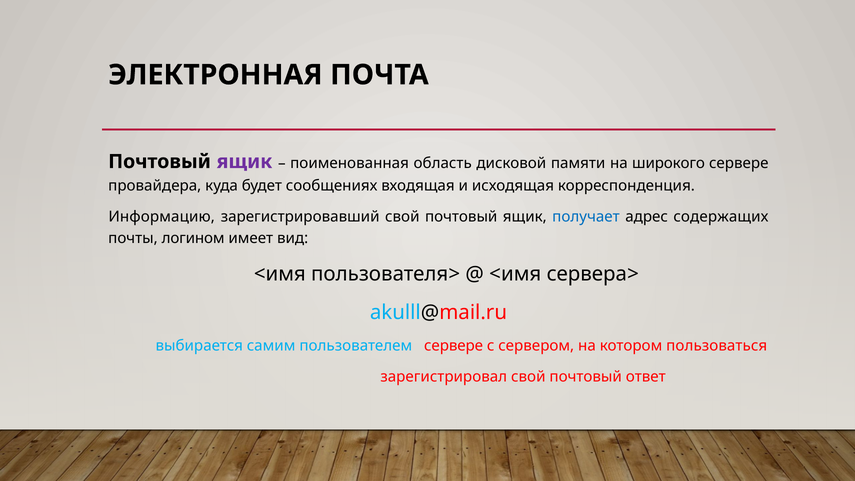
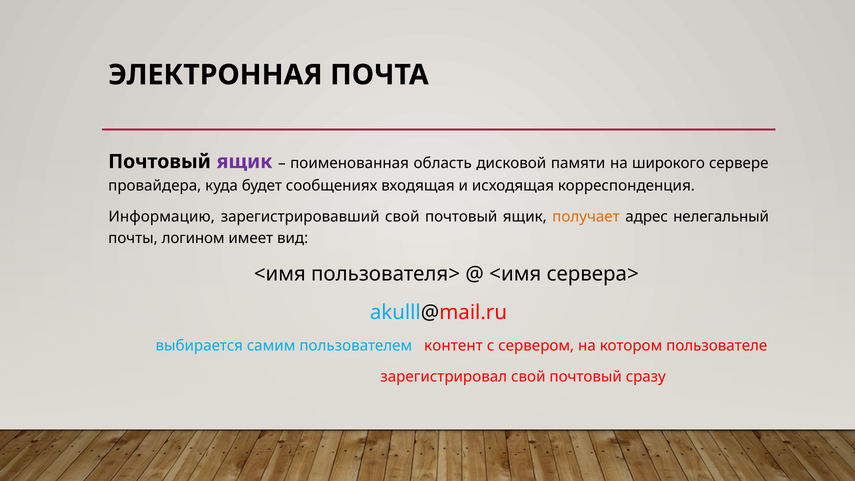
получает colour: blue -> orange
содержащих: содержащих -> нелегальный
пользователем сервере: сервере -> контент
пользоваться: пользоваться -> пользователе
ответ: ответ -> сразу
